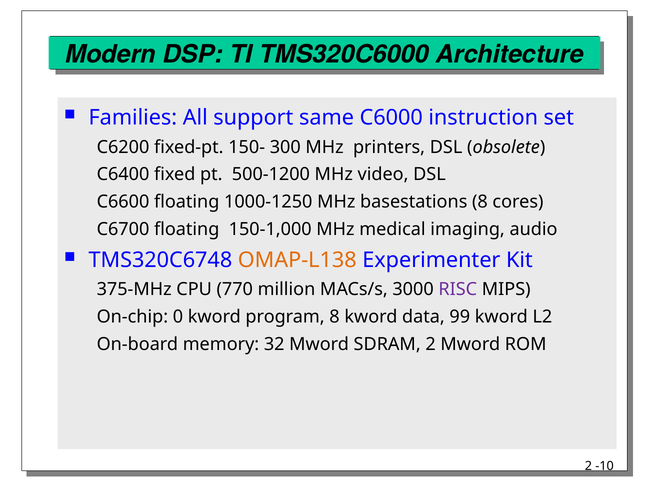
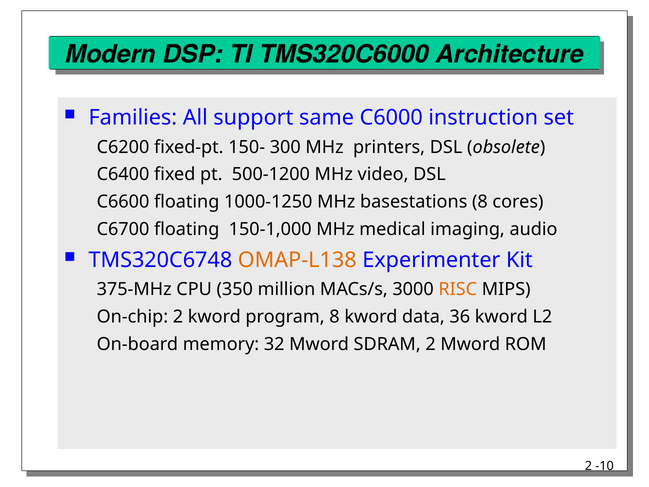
770: 770 -> 350
RISC colour: purple -> orange
On-chip 0: 0 -> 2
99: 99 -> 36
